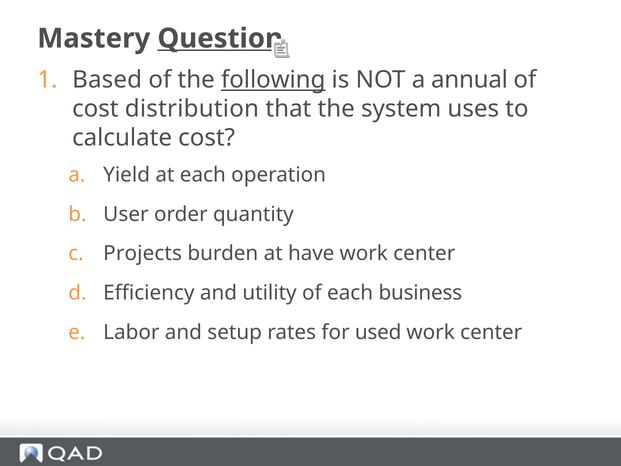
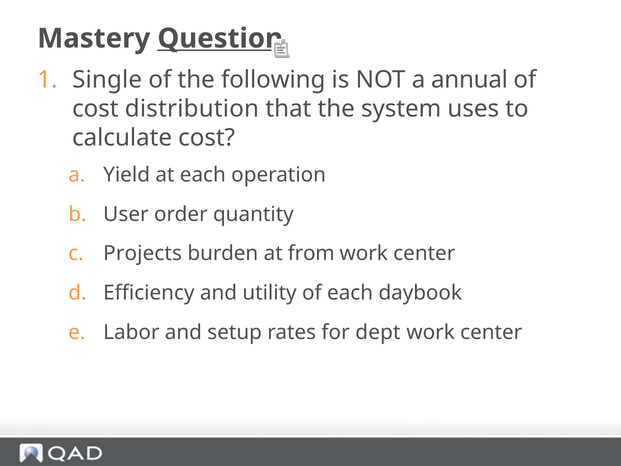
Based: Based -> Single
following underline: present -> none
have: have -> from
business: business -> daybook
used: used -> dept
